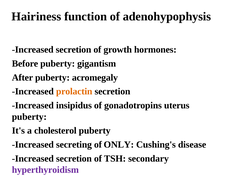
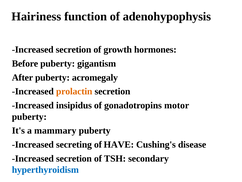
uterus: uterus -> motor
cholesterol: cholesterol -> mammary
ONLY: ONLY -> HAVE
hyperthyroidism colour: purple -> blue
